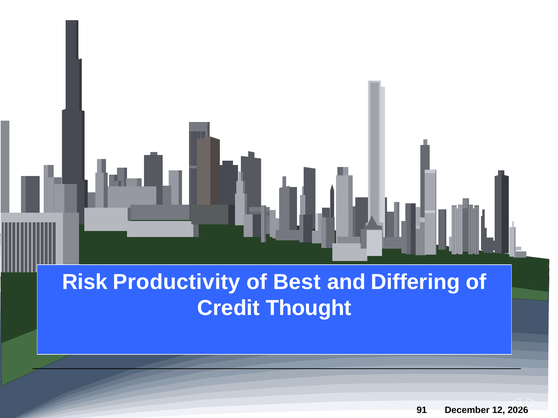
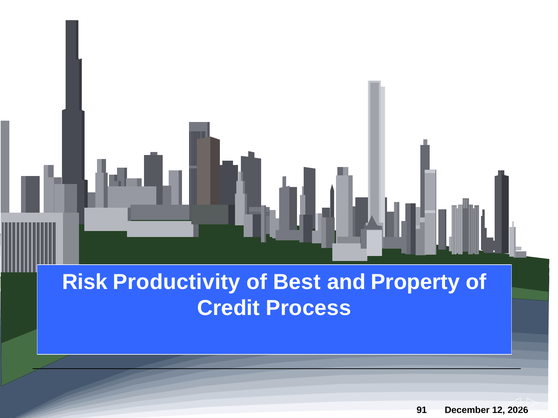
Differing: Differing -> Property
Thought: Thought -> Process
